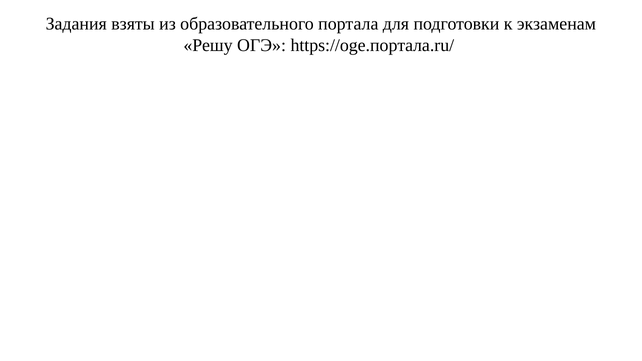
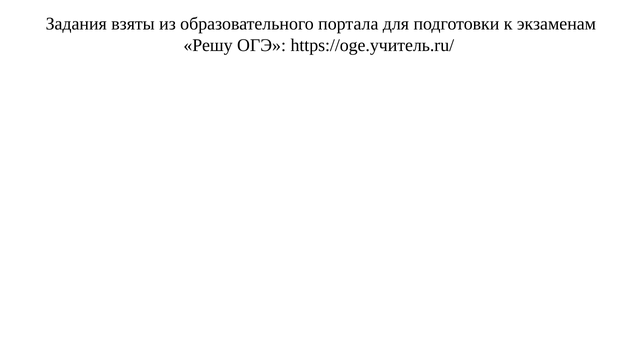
https://oge.портала.ru/: https://oge.портала.ru/ -> https://oge.учитель.ru/
